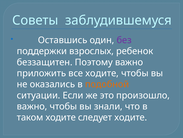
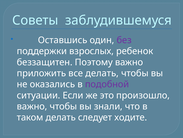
все ходите: ходите -> делать
подобной colour: orange -> purple
таком ходите: ходите -> делать
